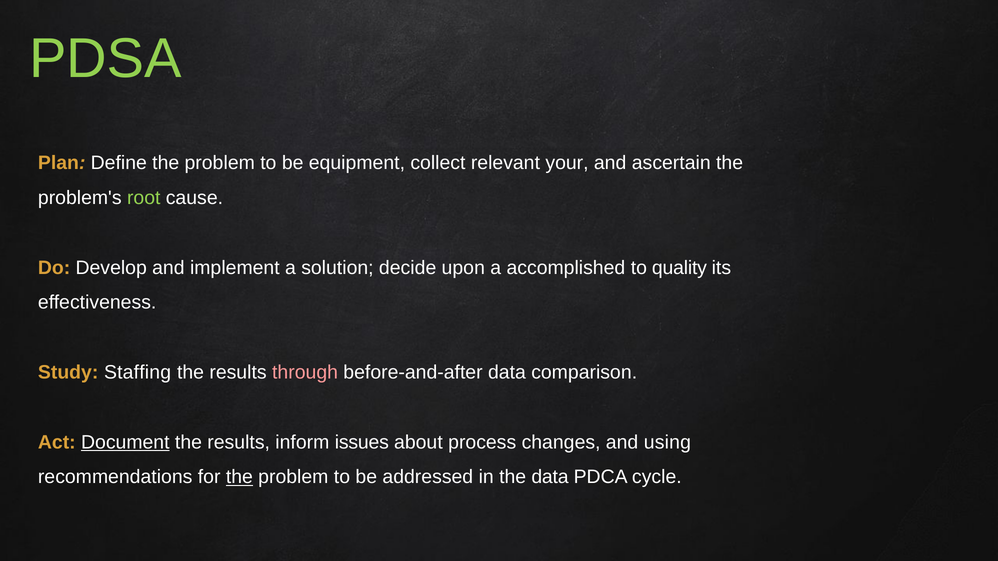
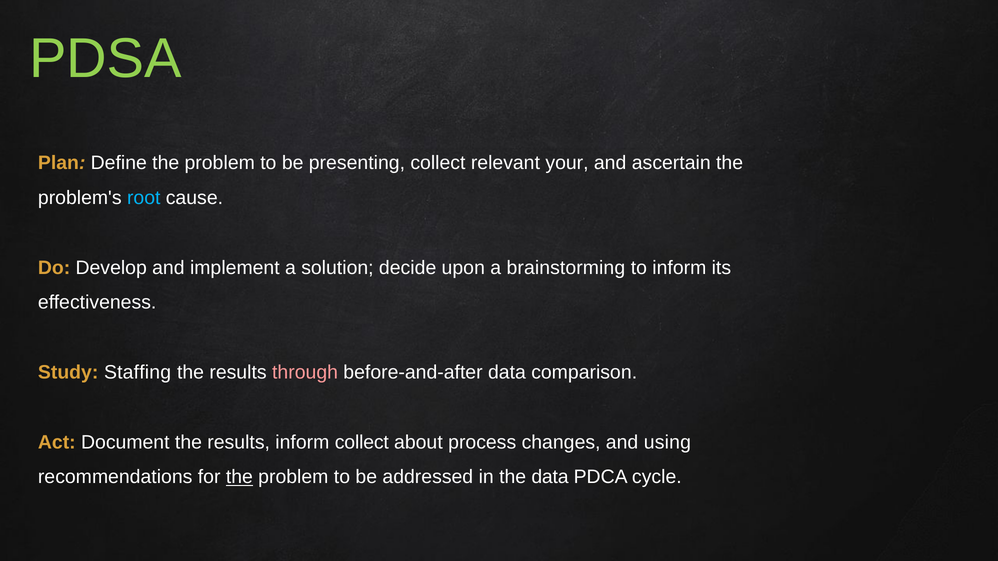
equipment: equipment -> presenting
root colour: light green -> light blue
accomplished: accomplished -> brainstorming
to quality: quality -> inform
Document underline: present -> none
inform issues: issues -> collect
